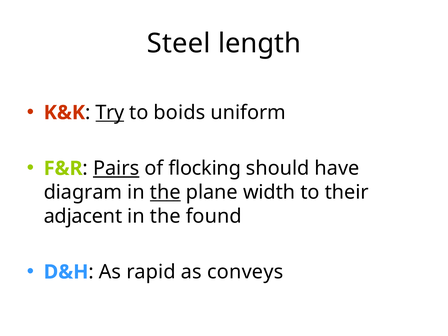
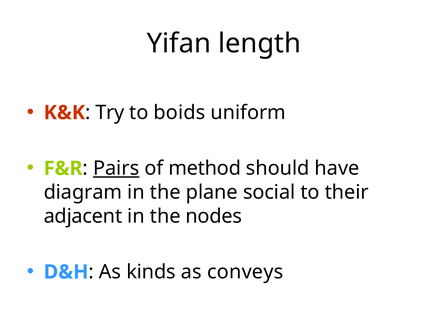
Steel: Steel -> Yifan
Try underline: present -> none
flocking: flocking -> method
the at (165, 192) underline: present -> none
width: width -> social
found: found -> nodes
rapid: rapid -> kinds
